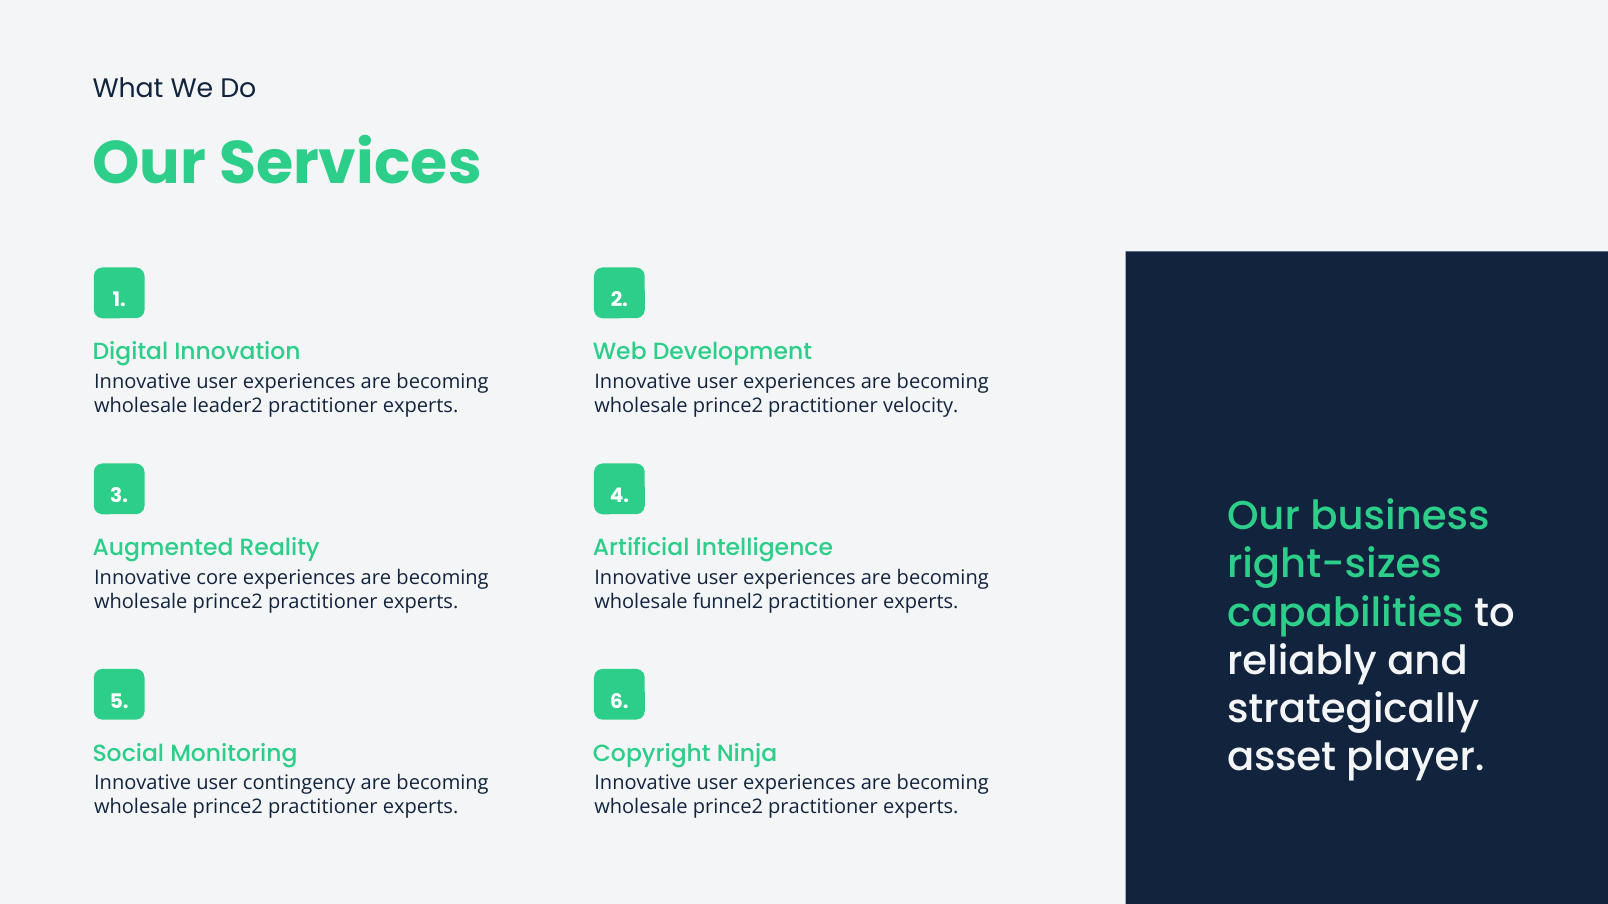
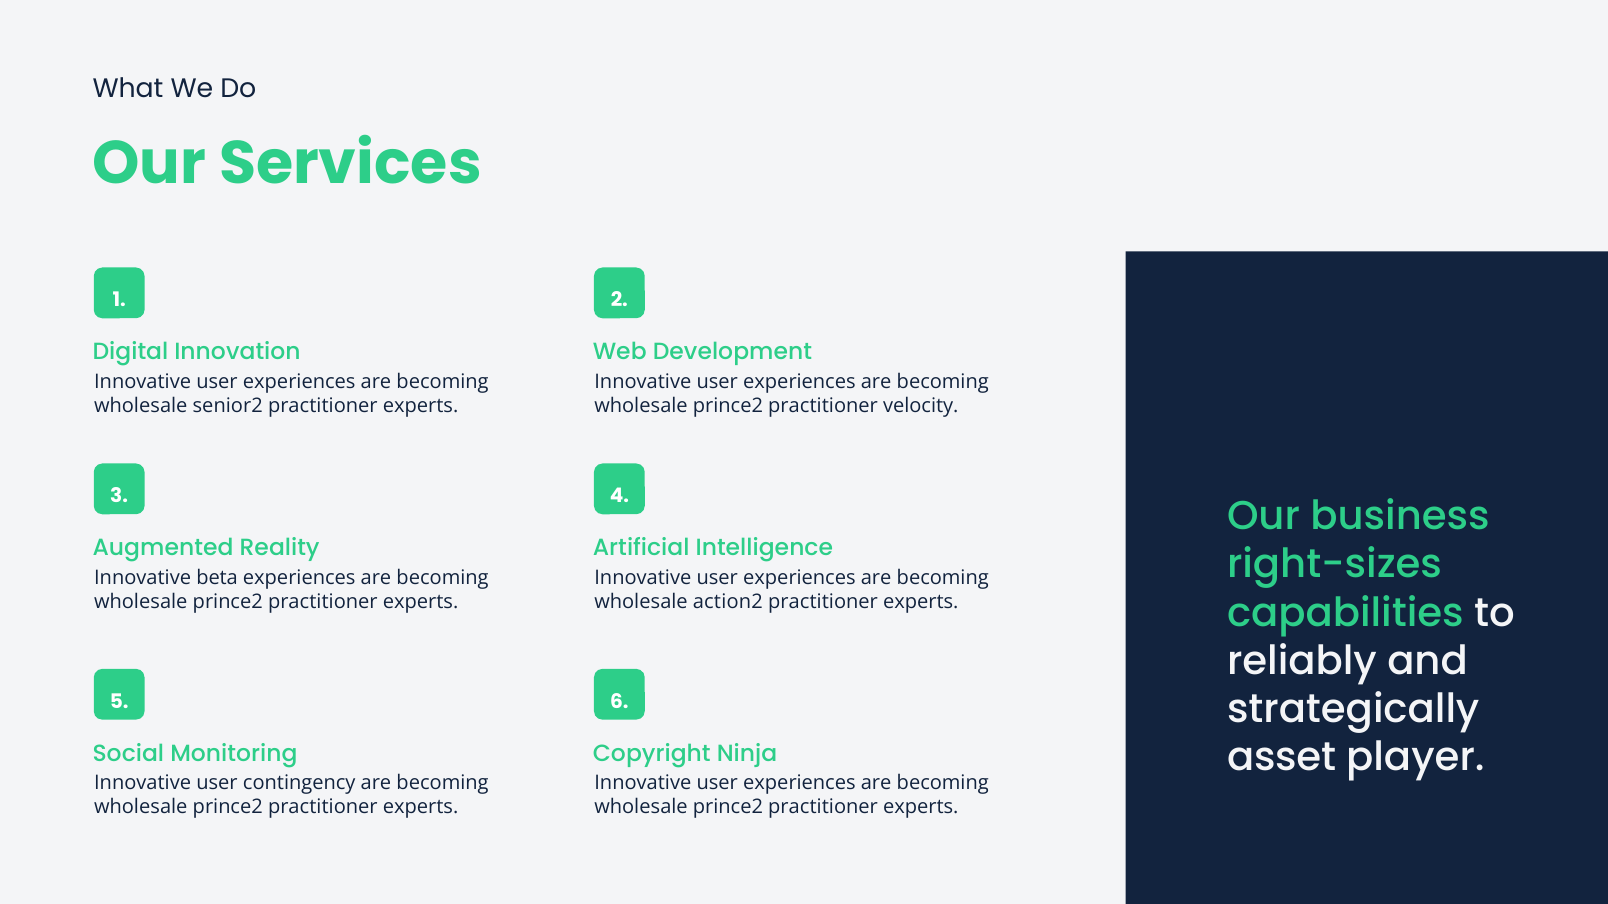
leader2: leader2 -> senior2
core: core -> beta
funnel2: funnel2 -> action2
